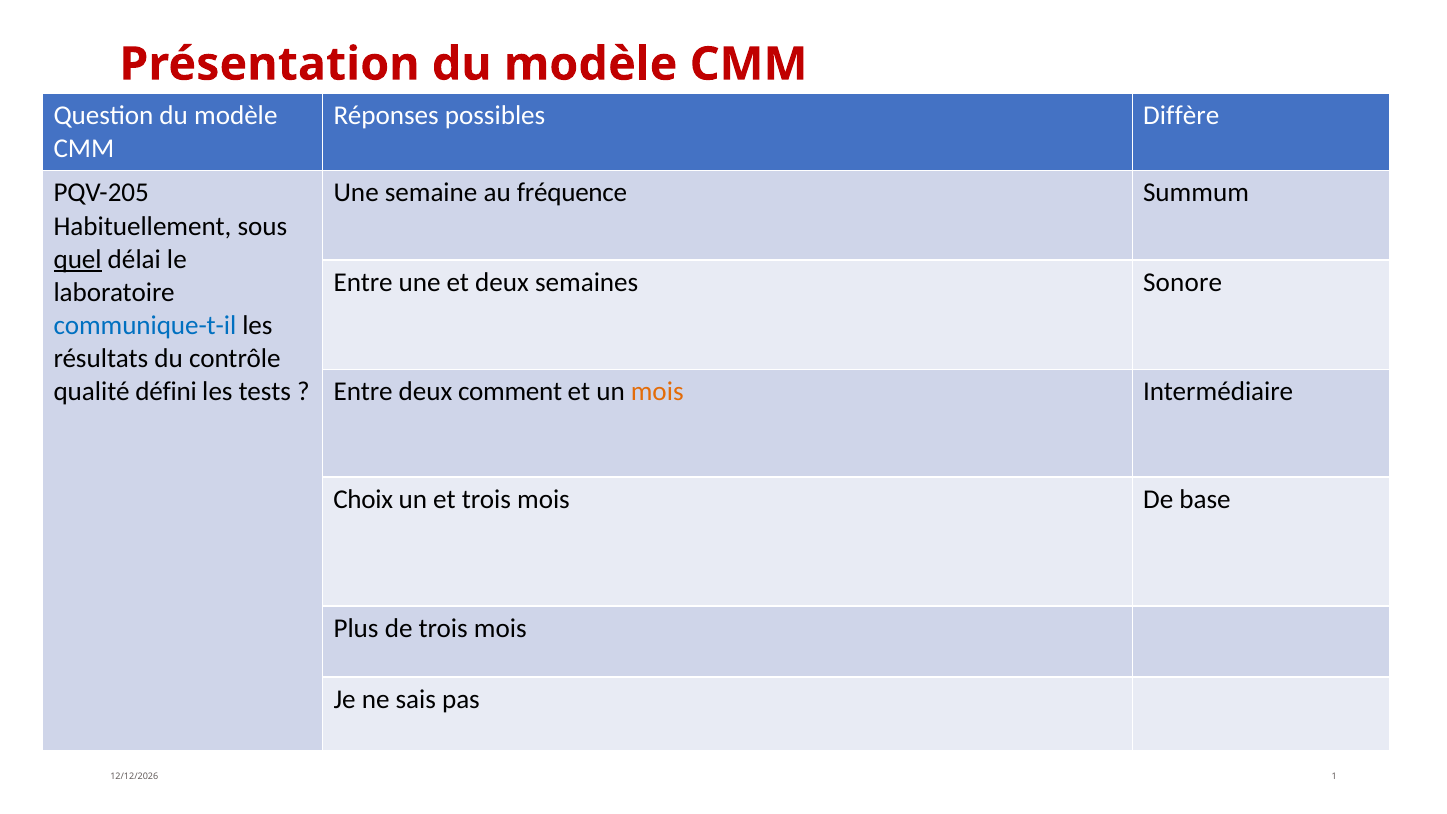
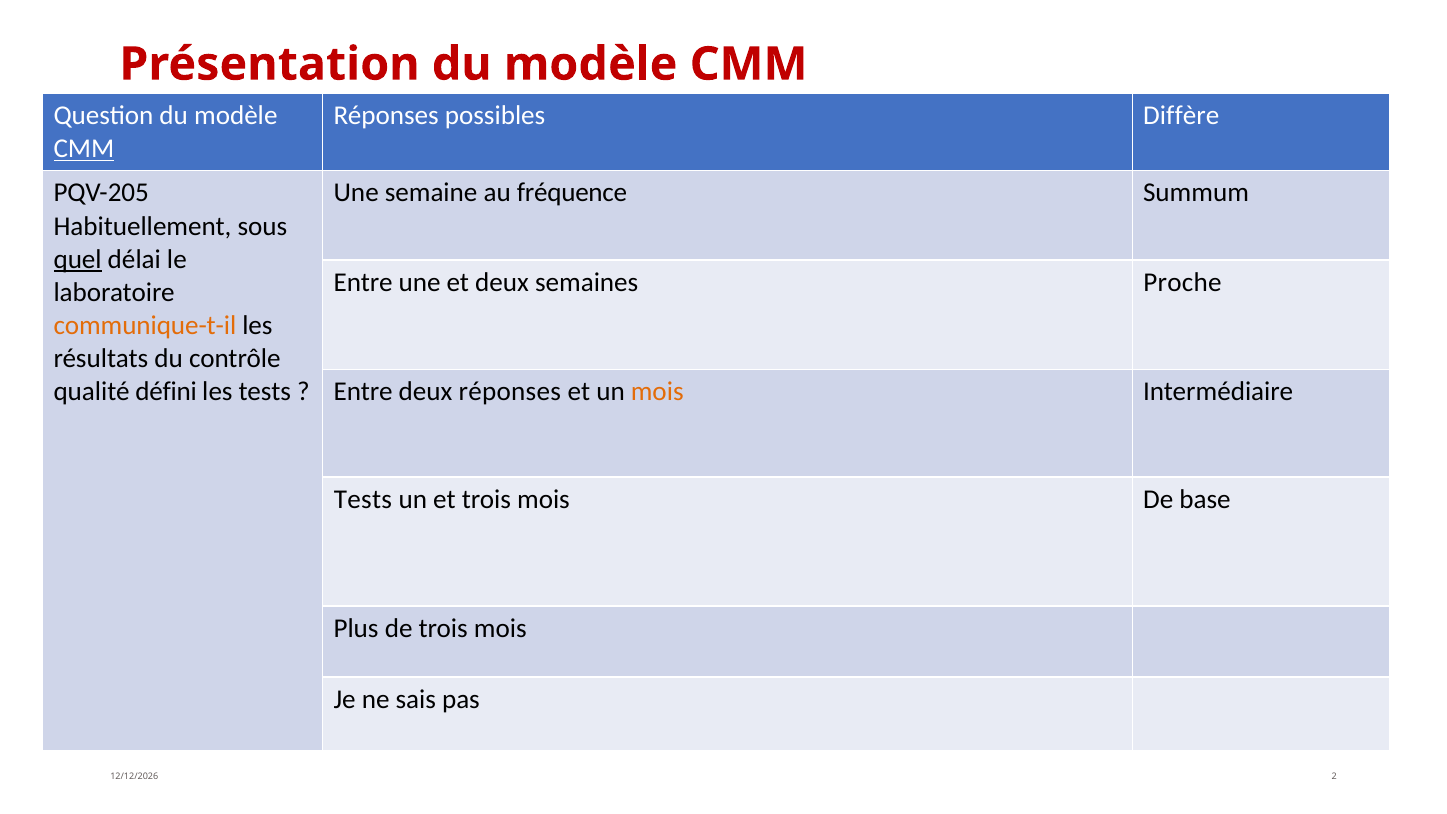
CMM at (84, 149) underline: none -> present
Sonore: Sonore -> Proche
communique-t-il colour: blue -> orange
deux comment: comment -> réponses
Choix at (363, 499): Choix -> Tests
1: 1 -> 2
